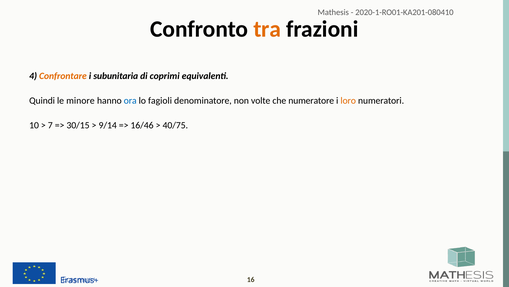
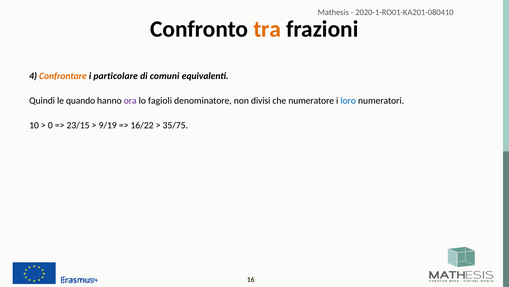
subunitaria: subunitaria -> particolare
coprimi: coprimi -> comuni
minore: minore -> quando
ora colour: blue -> purple
volte: volte -> divisi
loro colour: orange -> blue
7: 7 -> 0
30/15: 30/15 -> 23/15
9/14: 9/14 -> 9/19
16/46: 16/46 -> 16/22
40/75: 40/75 -> 35/75
